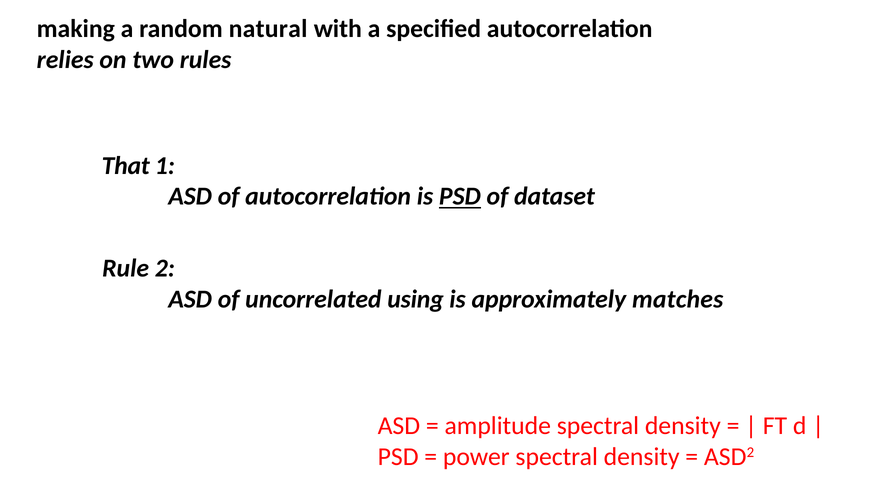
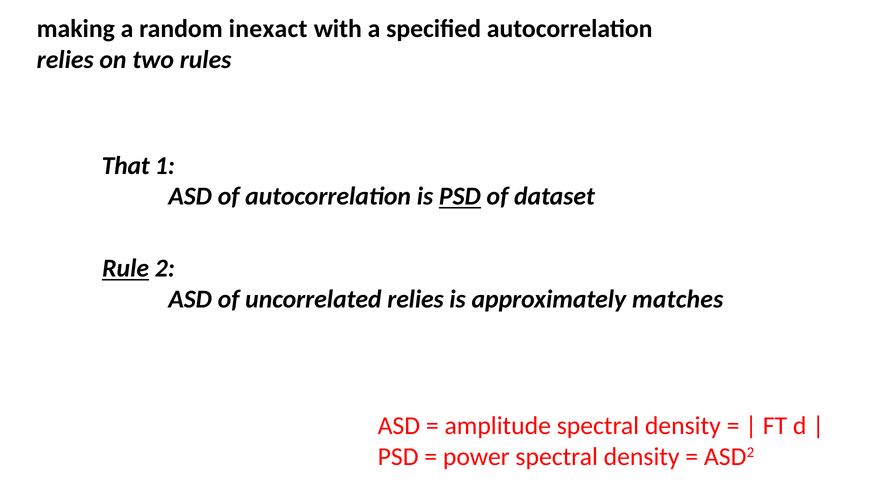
natural: natural -> inexact
Rule underline: none -> present
uncorrelated using: using -> relies
